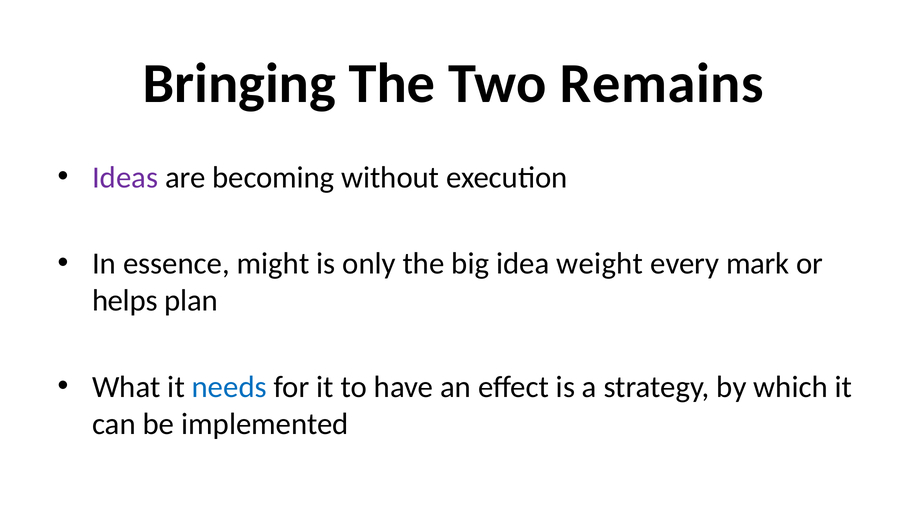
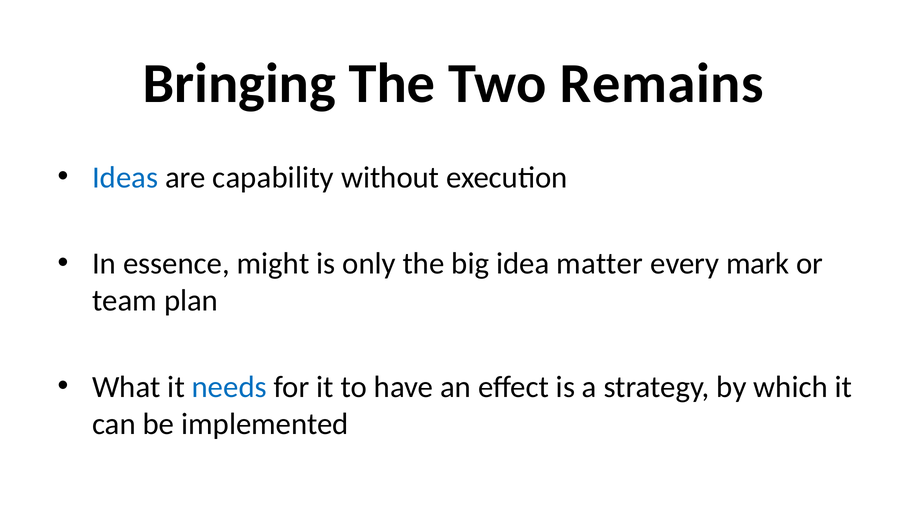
Ideas colour: purple -> blue
becoming: becoming -> capability
weight: weight -> matter
helps: helps -> team
